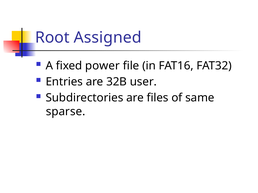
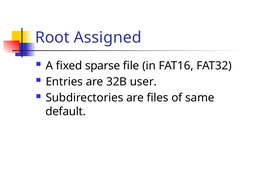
power: power -> sparse
sparse: sparse -> default
